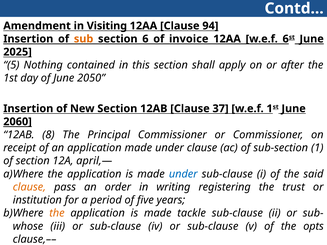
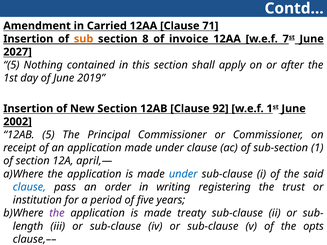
Visiting: Visiting -> Carried
94: 94 -> 71
section 6: 6 -> 8
w.e.f 6: 6 -> 7
2025: 2025 -> 2027
2050: 2050 -> 2019
37: 37 -> 92
2060: 2060 -> 2002
12AB 8: 8 -> 5
clause at (29, 187) colour: orange -> blue
the at (57, 213) colour: orange -> purple
tackle: tackle -> treaty
whose: whose -> length
